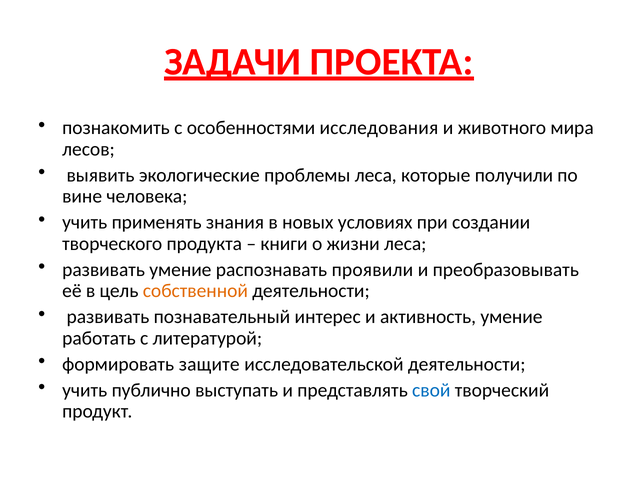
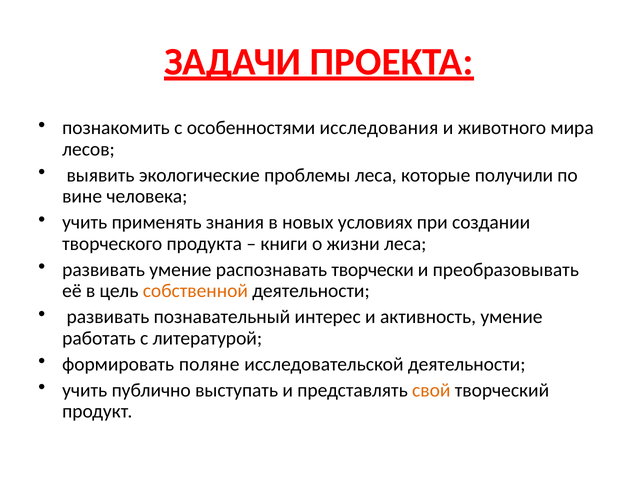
проявили: проявили -> творчески
защите: защите -> поляне
свой colour: blue -> orange
